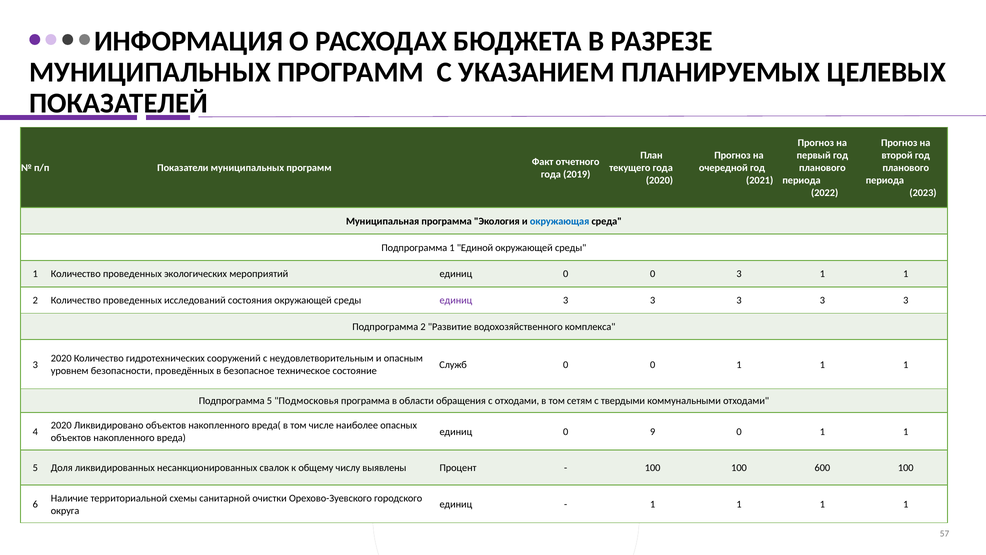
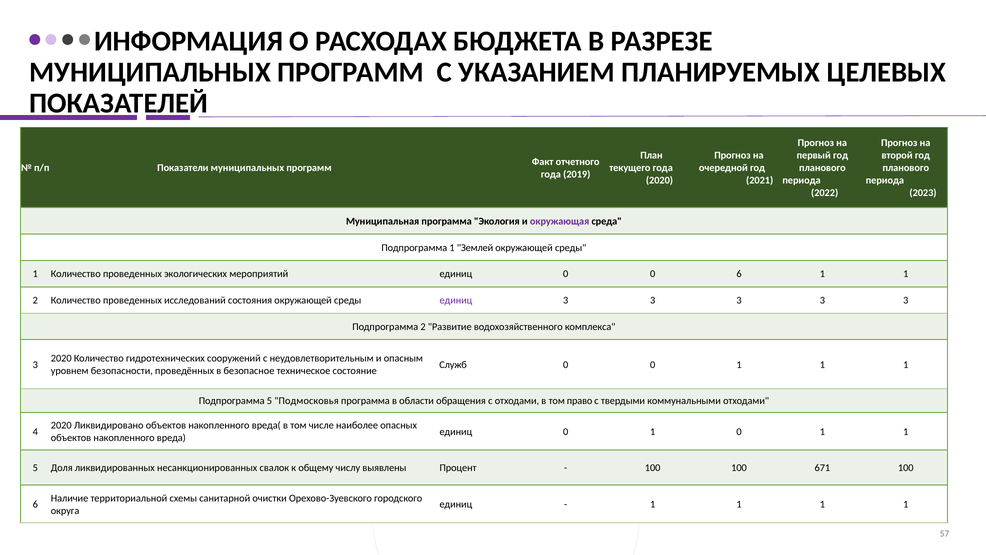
окружающая colour: blue -> purple
Единой: Единой -> Землей
0 3: 3 -> 6
сетям: сетям -> право
единиц 0 9: 9 -> 1
600: 600 -> 671
